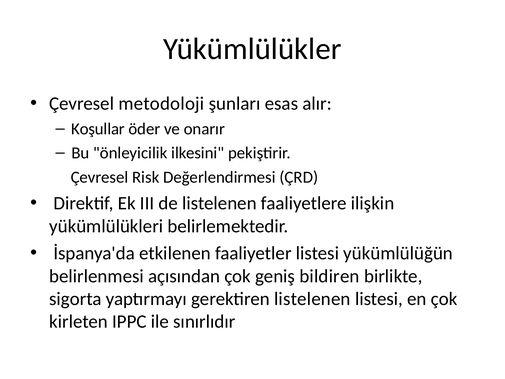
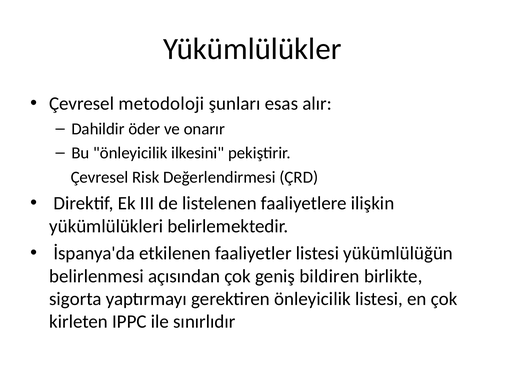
Koşullar: Koşullar -> Dahildir
gerektiren listelenen: listelenen -> önleyicilik
